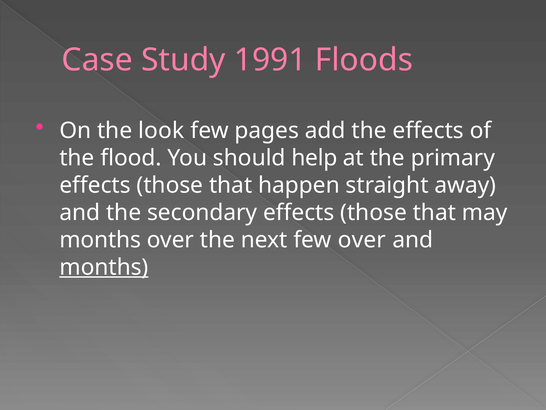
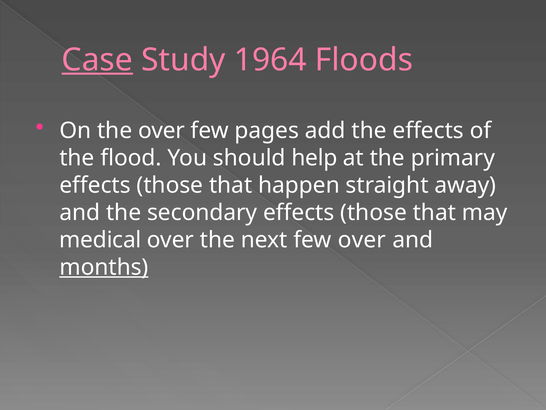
Case underline: none -> present
1991: 1991 -> 1964
the look: look -> over
months at (100, 240): months -> medical
